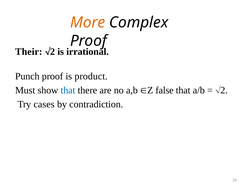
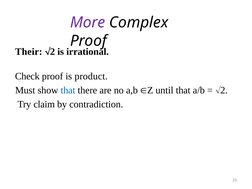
More colour: orange -> purple
Punch: Punch -> Check
false: false -> until
cases: cases -> claim
